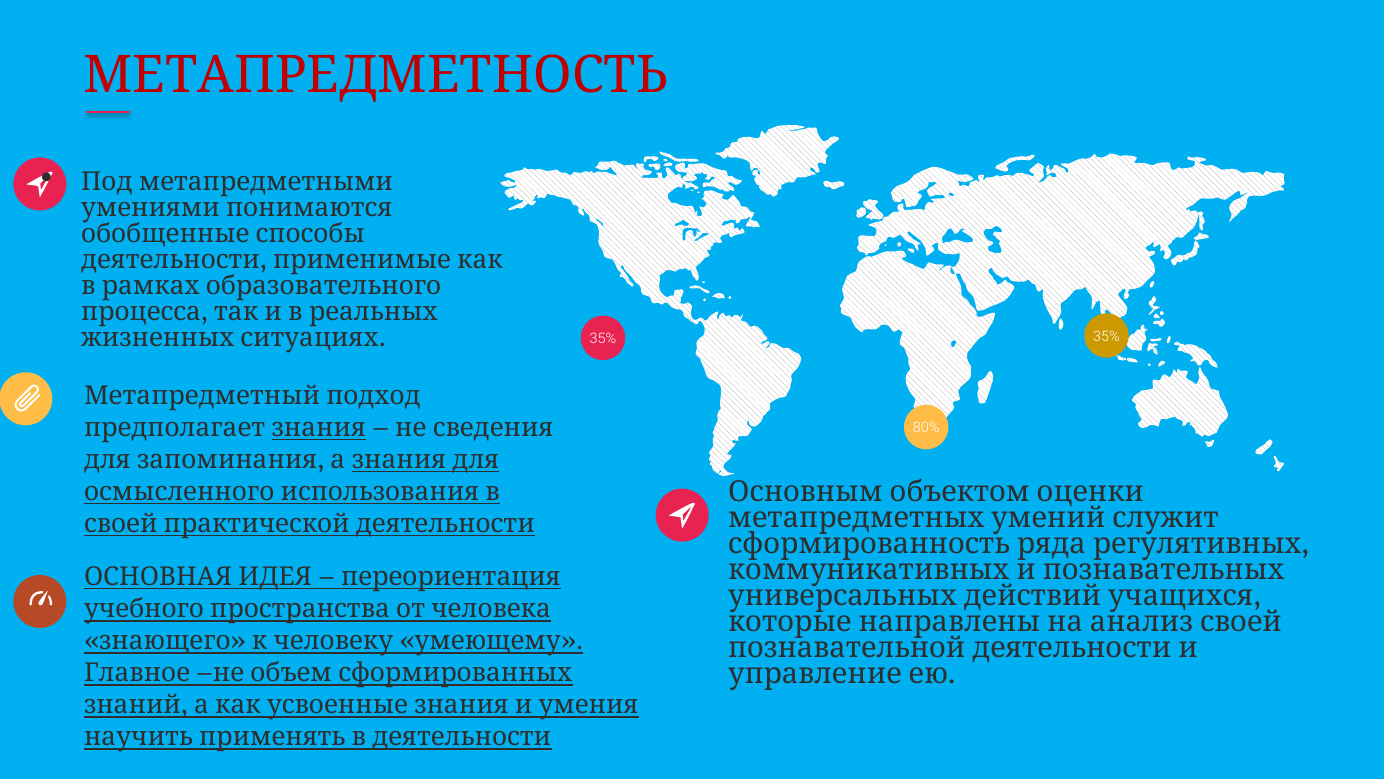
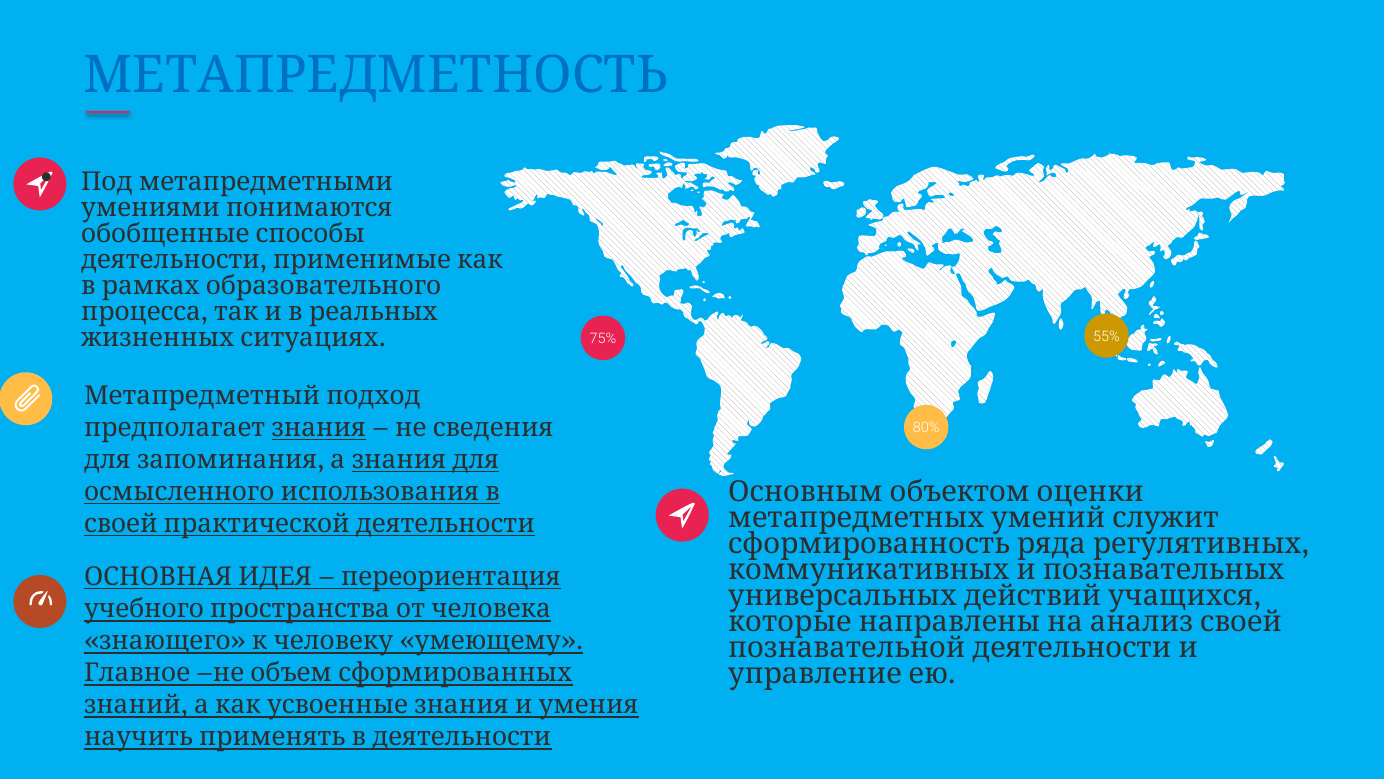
МЕТАПРЕДМЕТНОСТЬ colour: red -> blue
35% at (1106, 336): 35% -> 55%
35% at (603, 339): 35% -> 75%
